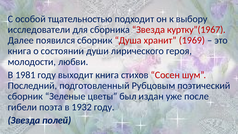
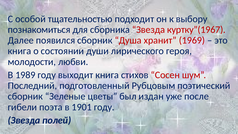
исследователи: исследователи -> познакомиться
1981: 1981 -> 1989
1932: 1932 -> 1901
